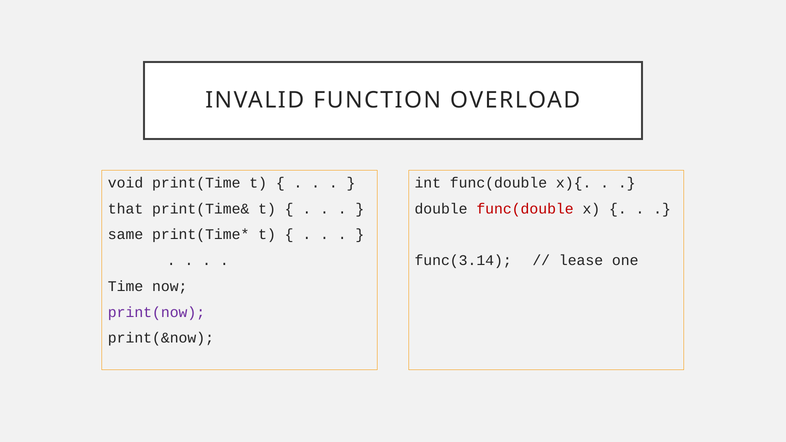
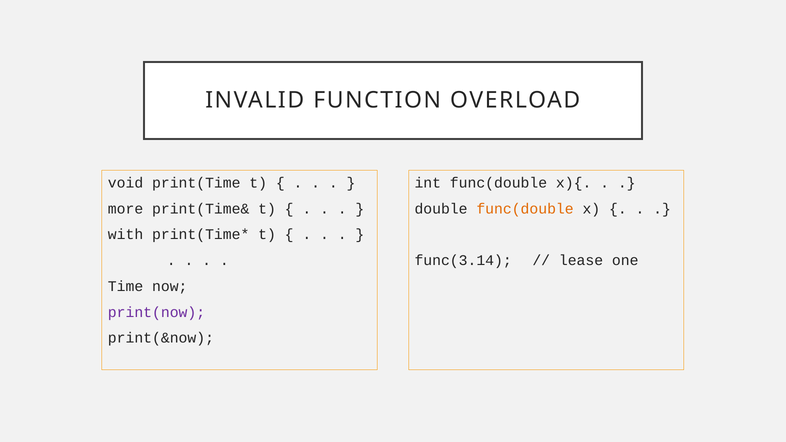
that: that -> more
func(double at (525, 209) colour: red -> orange
same: same -> with
